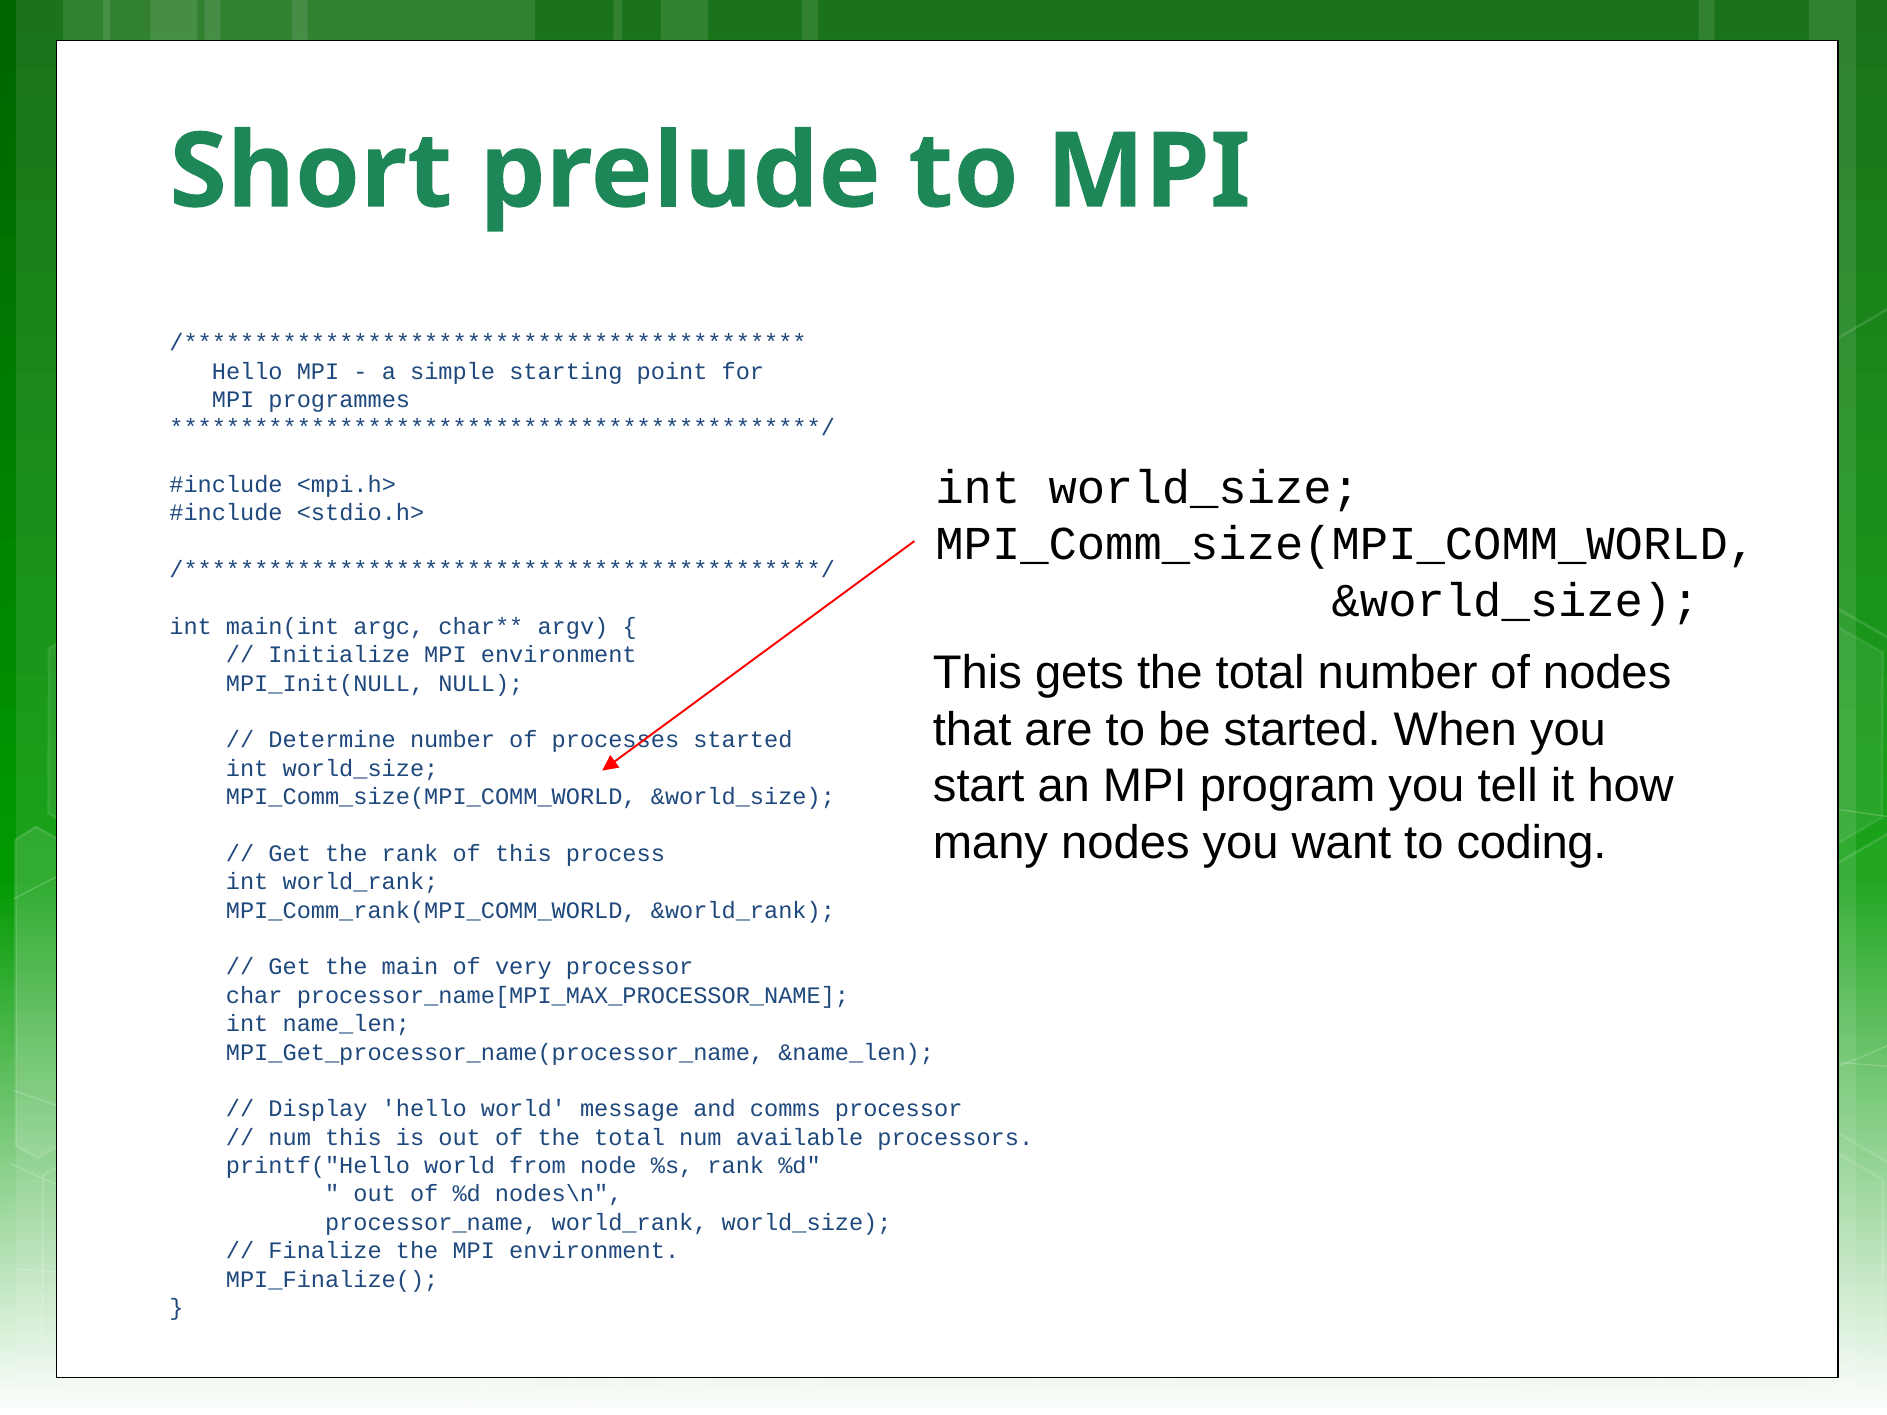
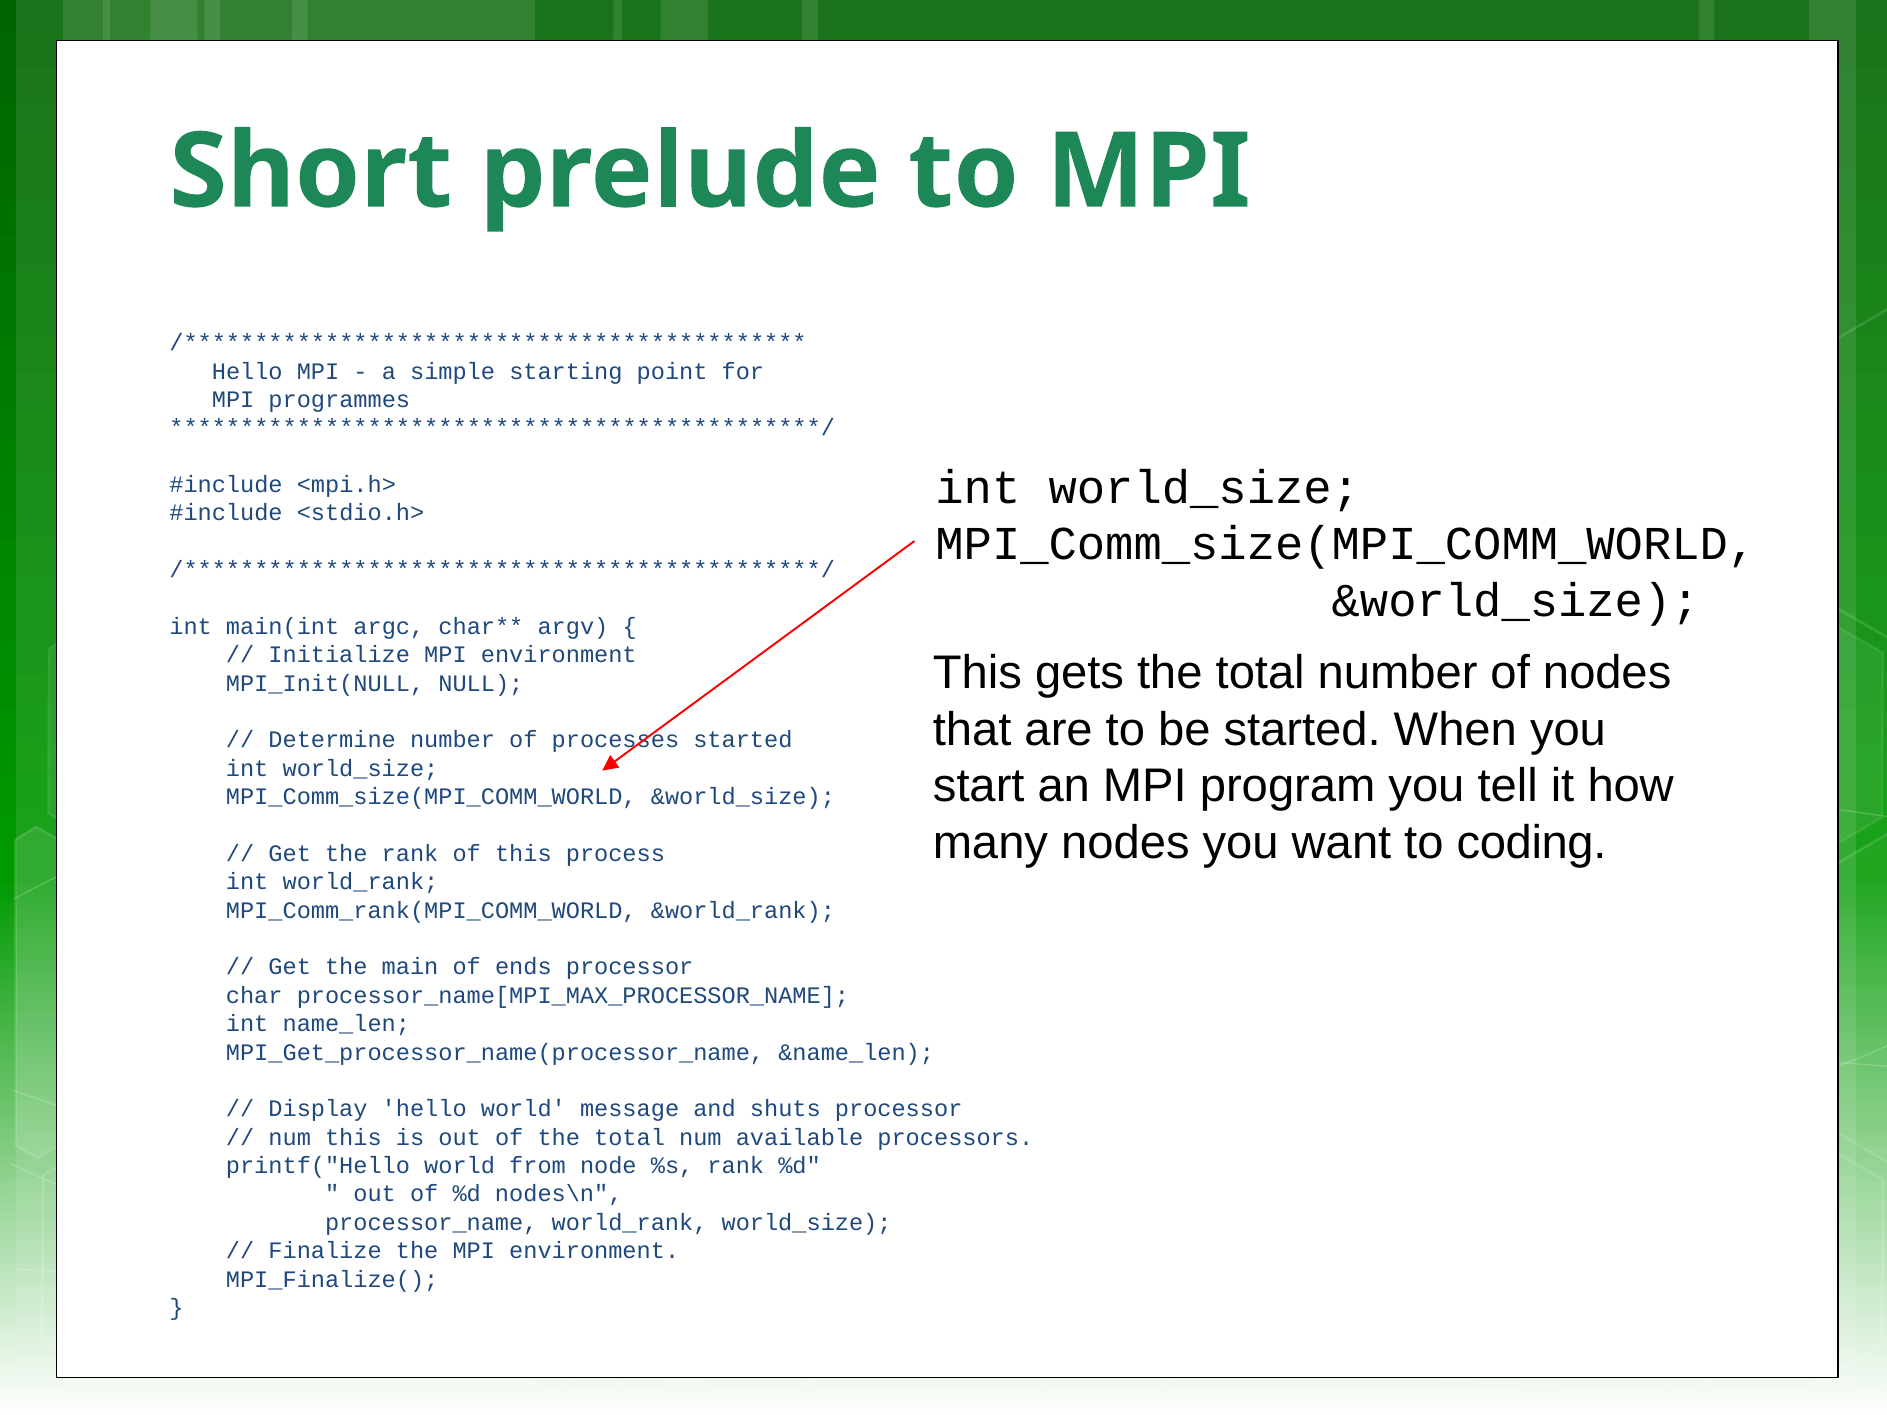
very: very -> ends
comms: comms -> shuts
